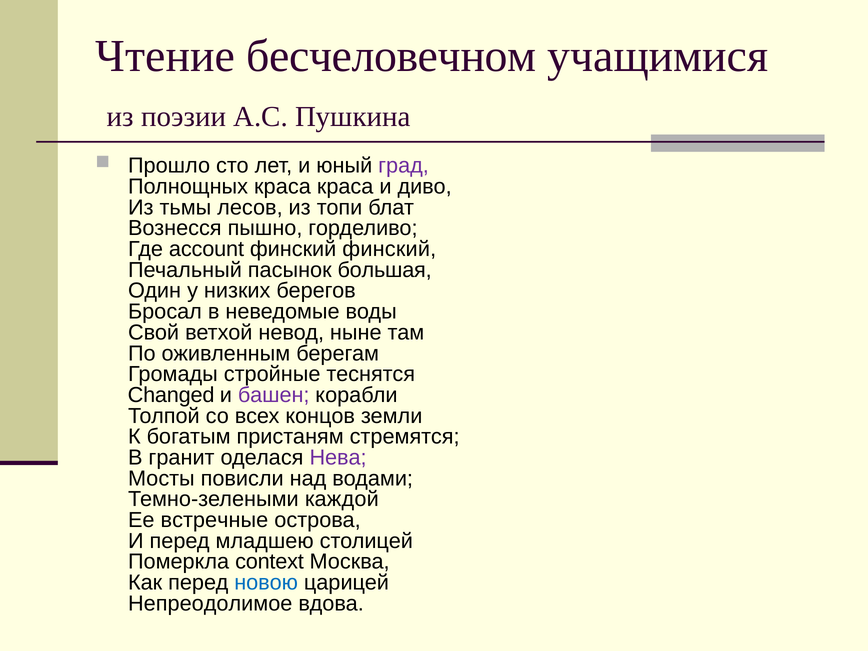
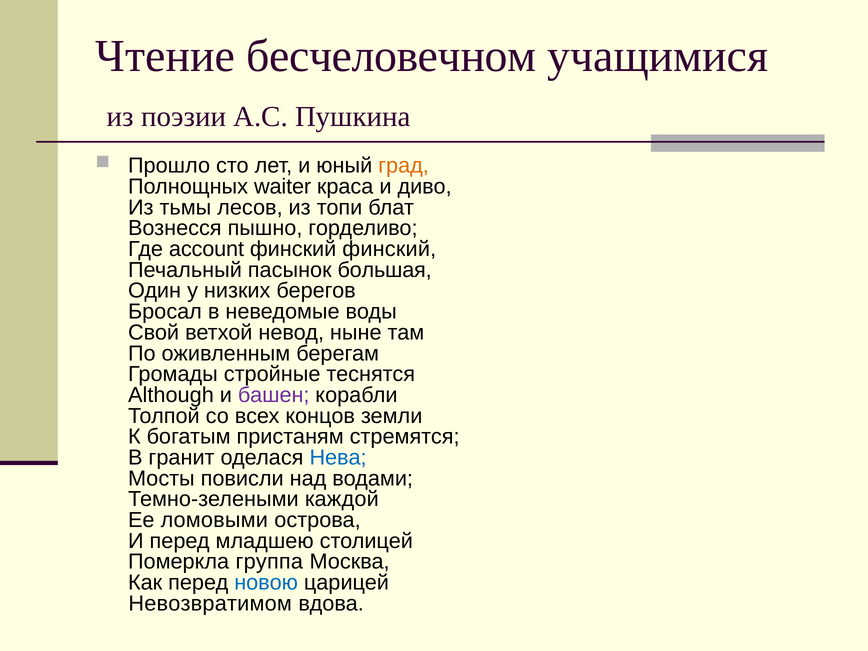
град colour: purple -> orange
Полнощных краса: краса -> waiter
Changed: Changed -> Although
Нева colour: purple -> blue
встречные: встречные -> ломовыми
context: context -> группа
Непреодолимое: Непреодолимое -> Невозвратимом
